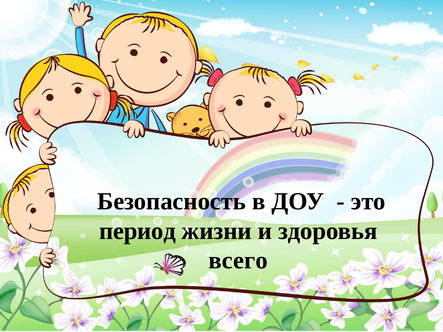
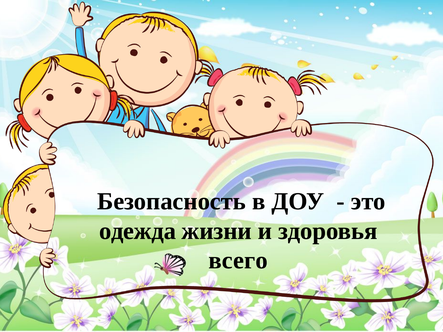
период: период -> одежда
